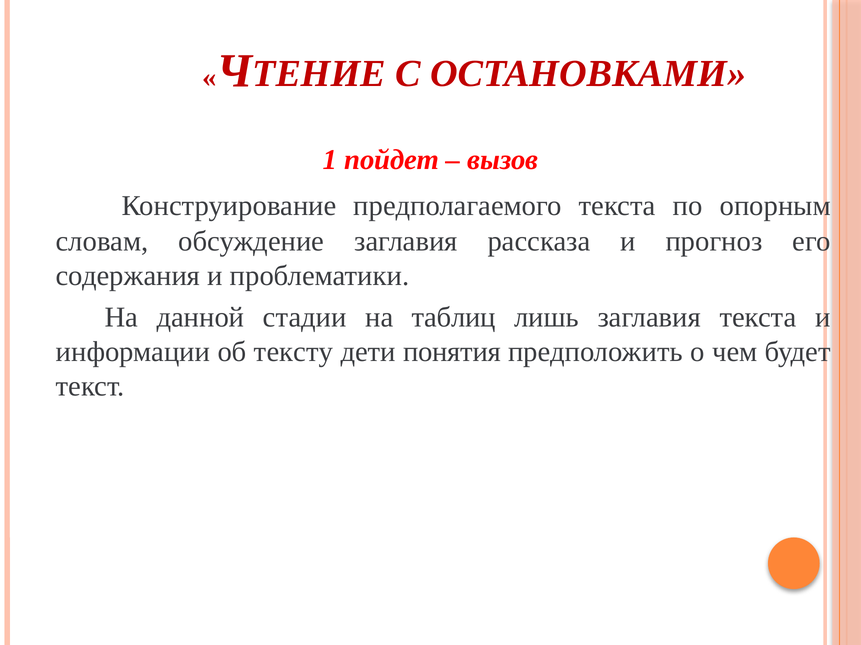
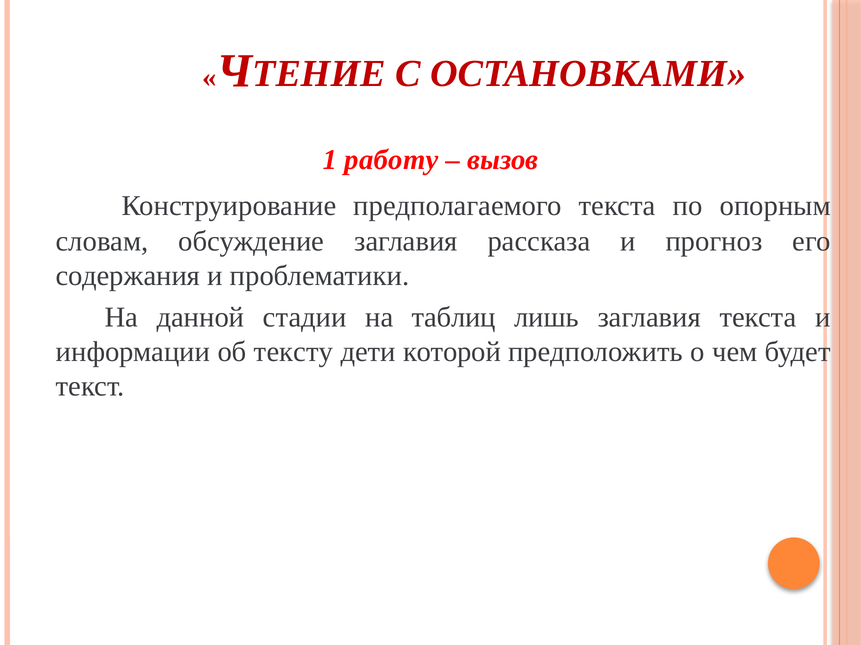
пойдет: пойдет -> работу
понятия: понятия -> которой
